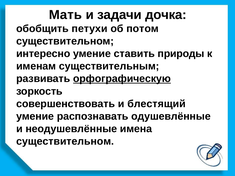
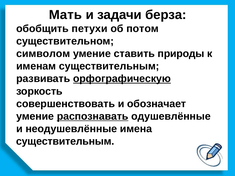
дочка: дочка -> берза
интересно: интересно -> символом
блестящий: блестящий -> обозначает
распознавать underline: none -> present
существительном at (65, 142): существительном -> существительным
